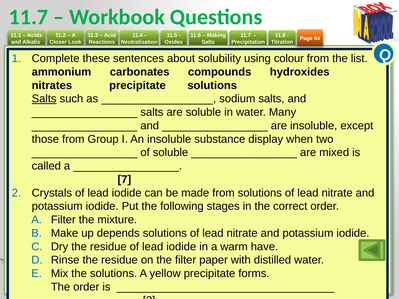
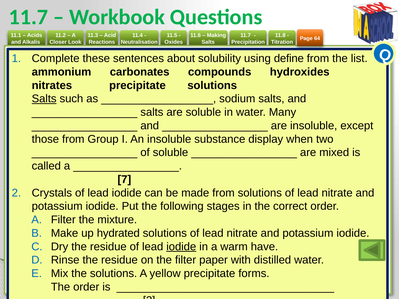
colour: colour -> define
depends: depends -> hydrated
iodide at (181, 247) underline: none -> present
